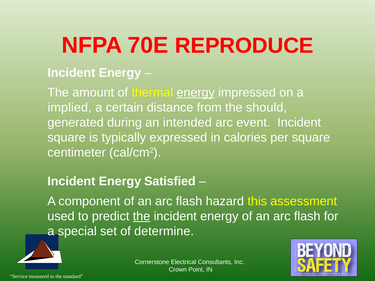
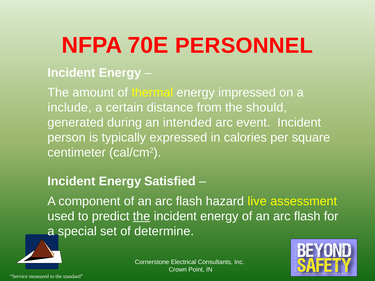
REPRODUCE: REPRODUCE -> PERSONNEL
energy at (196, 93) underline: present -> none
implied: implied -> include
square at (67, 138): square -> person
this: this -> live
